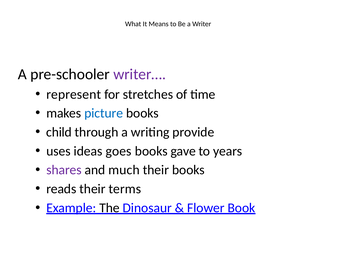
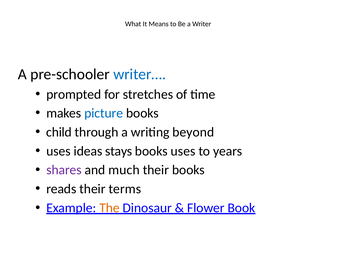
writer… colour: purple -> blue
represent: represent -> prompted
provide: provide -> beyond
goes: goes -> stays
books gave: gave -> uses
The colour: black -> orange
